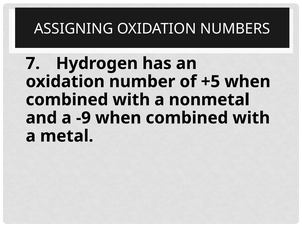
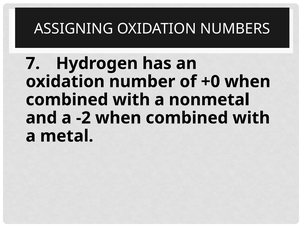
+5: +5 -> +0
-9: -9 -> -2
